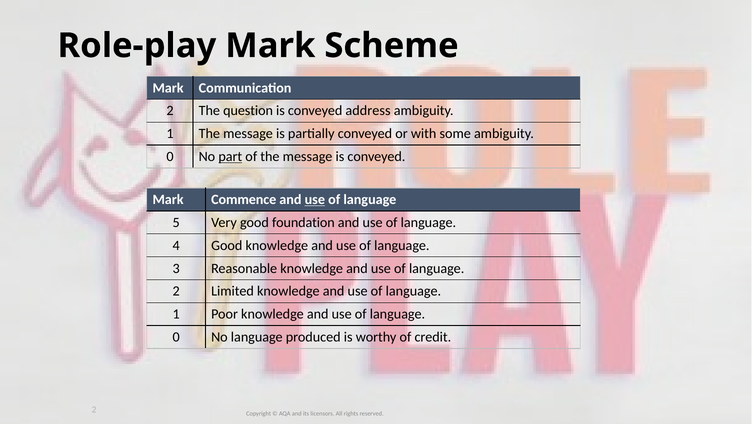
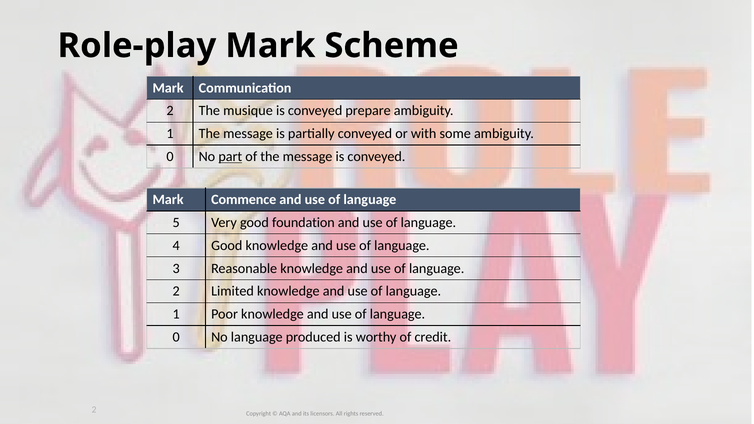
question: question -> musique
address: address -> prepare
use at (315, 200) underline: present -> none
